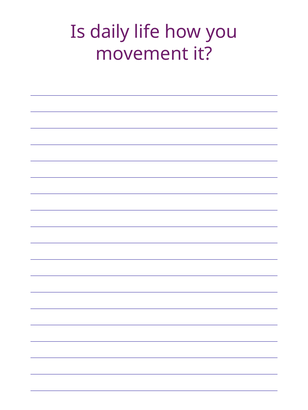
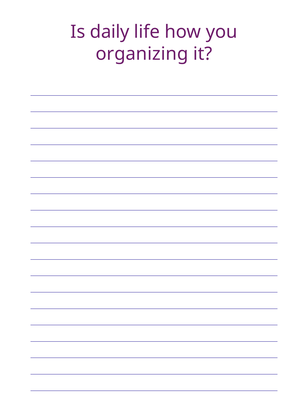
movement: movement -> organizing
